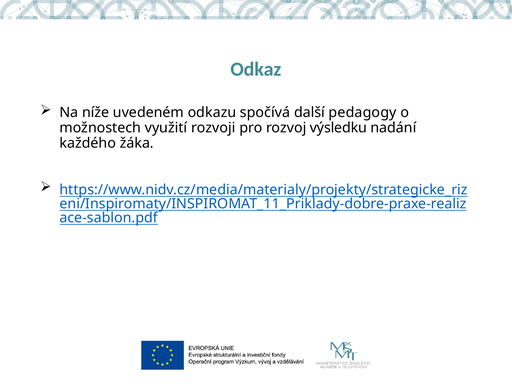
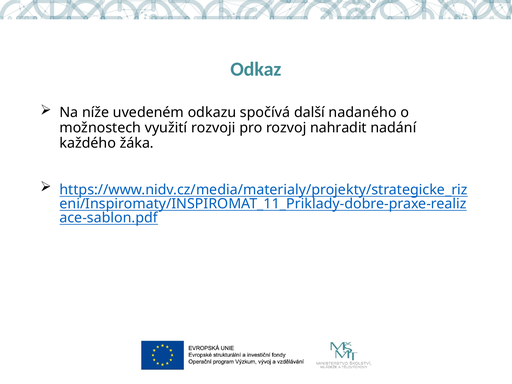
pedagogy: pedagogy -> nadaného
výsledku: výsledku -> nahradit
